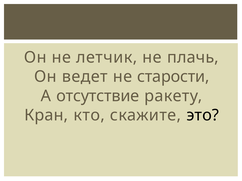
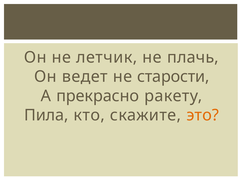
отсутствие: отсутствие -> прекрасно
Кран: Кран -> Пила
это colour: black -> orange
